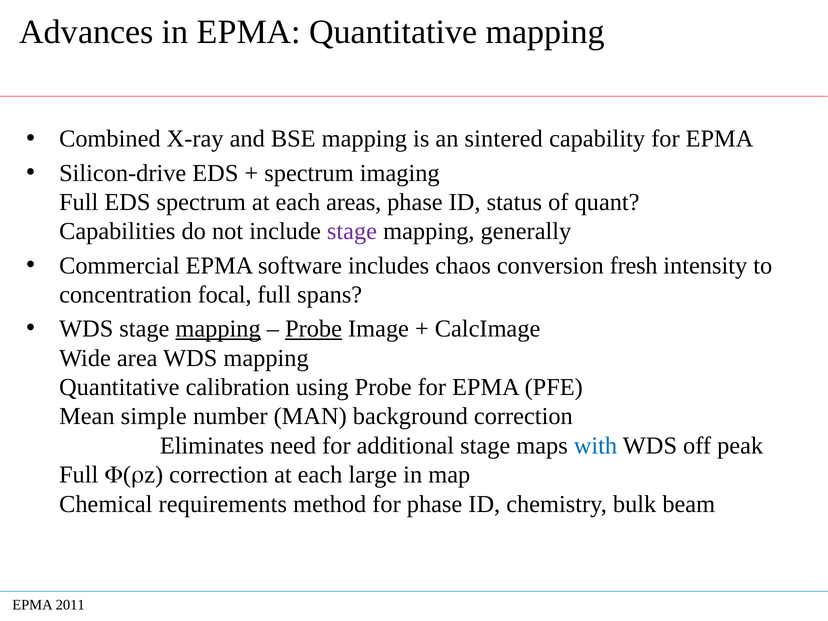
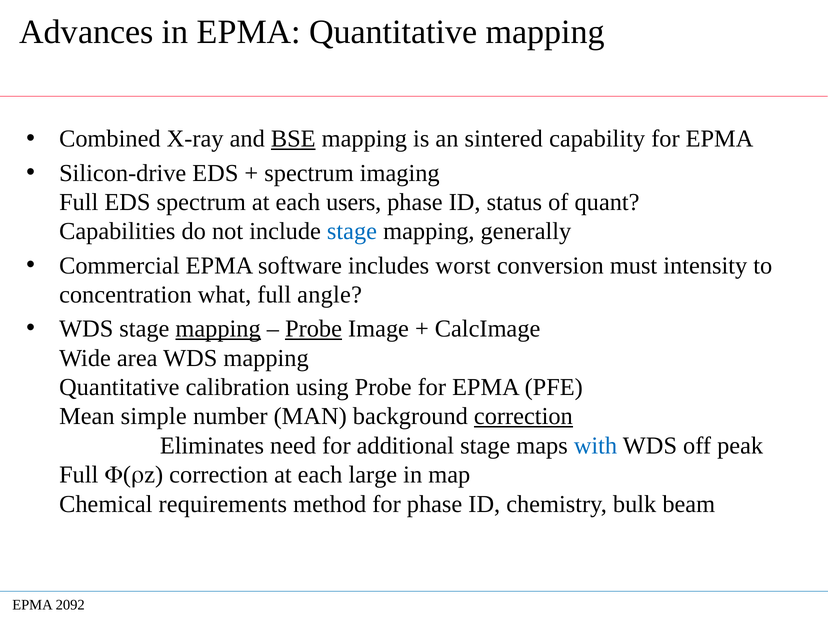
BSE underline: none -> present
areas: areas -> users
stage at (352, 232) colour: purple -> blue
chaos: chaos -> worst
fresh: fresh -> must
focal: focal -> what
spans: spans -> angle
correction at (523, 417) underline: none -> present
2011: 2011 -> 2092
